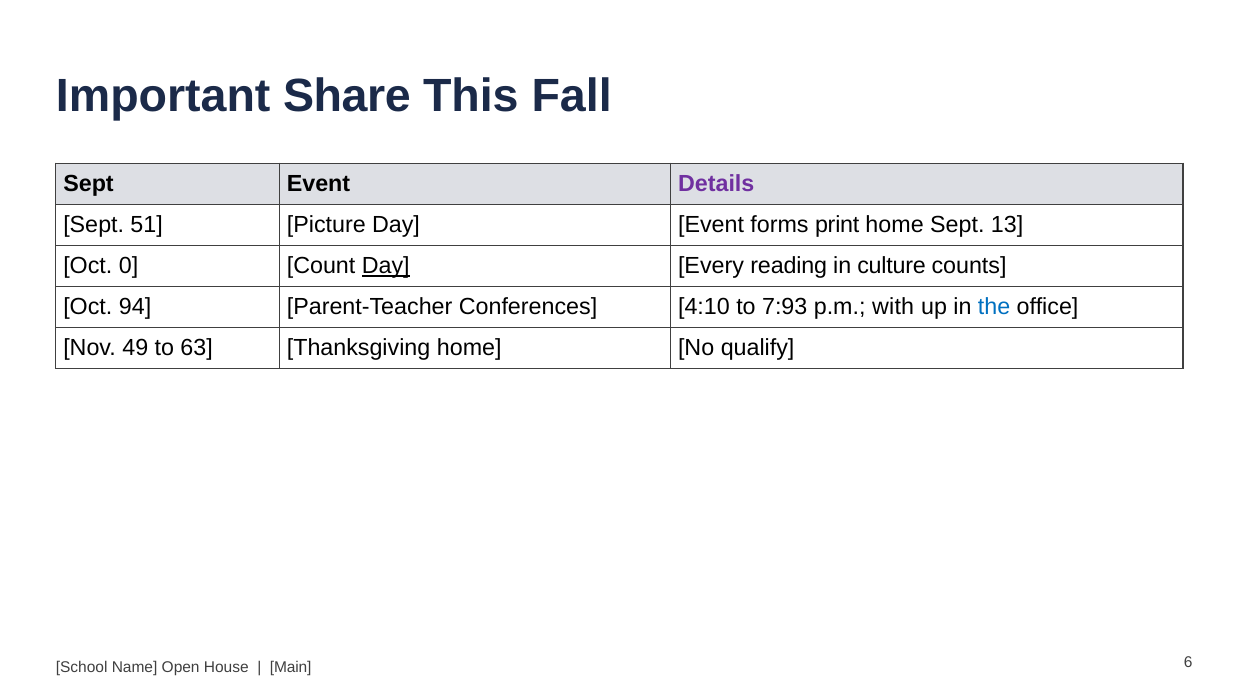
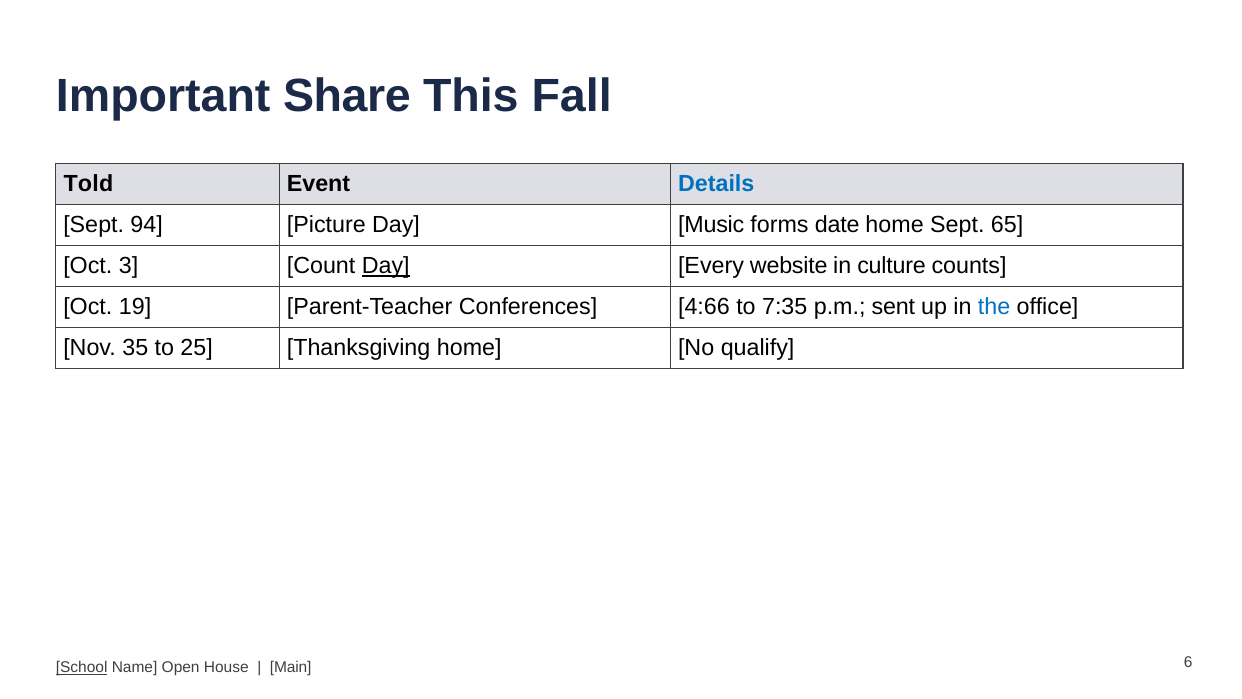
Sept at (89, 184): Sept -> Told
Details colour: purple -> blue
51: 51 -> 94
Day Event: Event -> Music
print: print -> date
13: 13 -> 65
0: 0 -> 3
reading: reading -> website
94: 94 -> 19
4:10: 4:10 -> 4:66
7:93: 7:93 -> 7:35
with: with -> sent
49: 49 -> 35
63: 63 -> 25
School underline: none -> present
